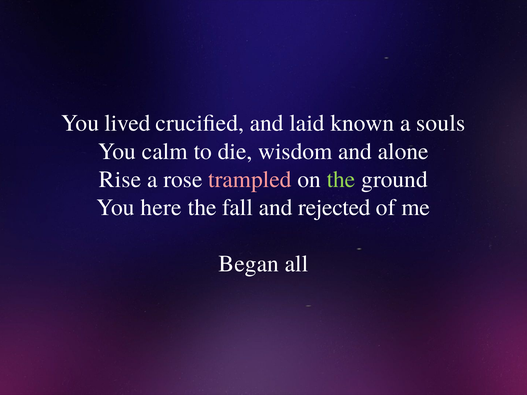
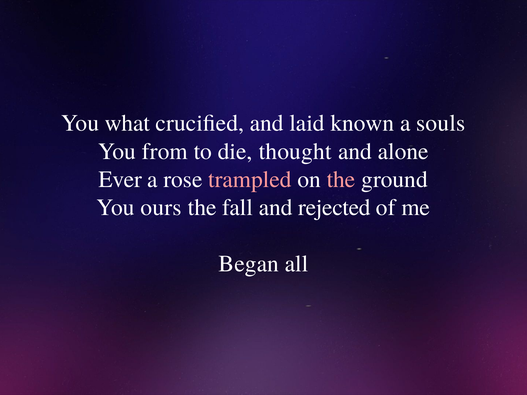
lived: lived -> what
calm: calm -> from
wisdom: wisdom -> thought
Rise: Rise -> Ever
the at (341, 179) colour: light green -> pink
here: here -> ours
